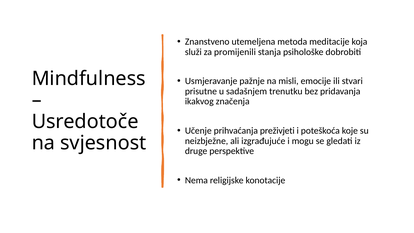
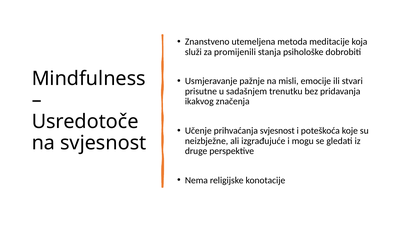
prihvaćanja preživjeti: preživjeti -> svjesnost
